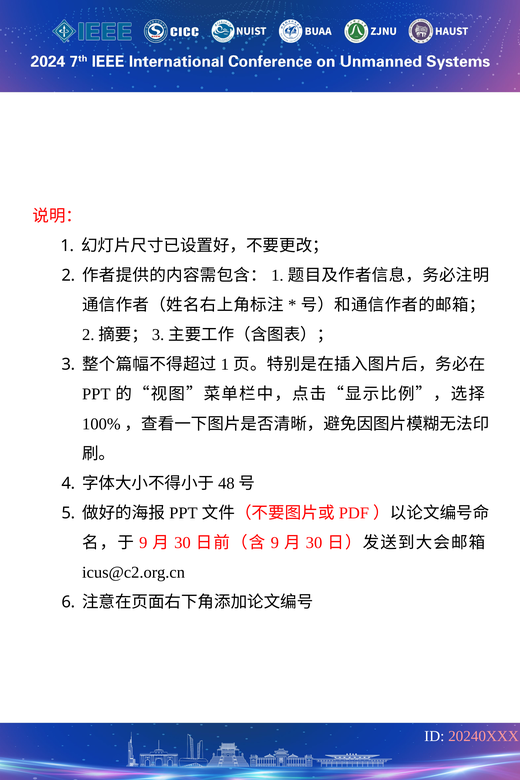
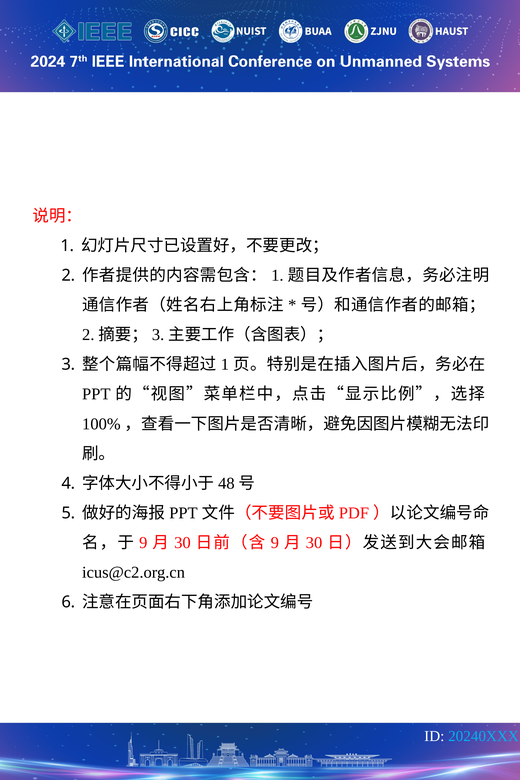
20240XXX colour: pink -> light blue
